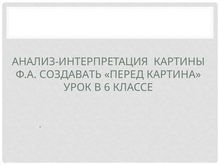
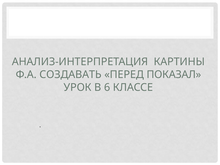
КАРТИНА: КАРТИНА -> ПОКАЗАЛ
